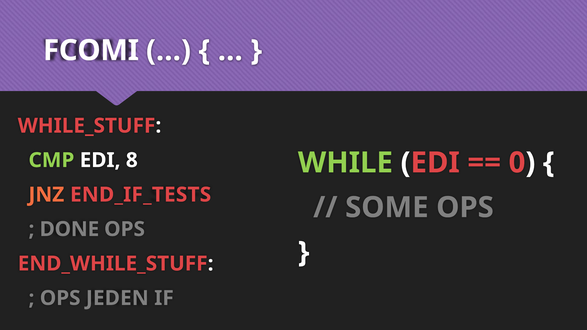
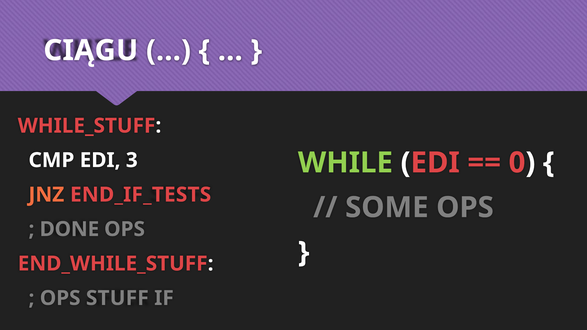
FCOMI: FCOMI -> CIĄGU
CMP colour: light green -> white
8: 8 -> 3
JEDEN: JEDEN -> STUFF
